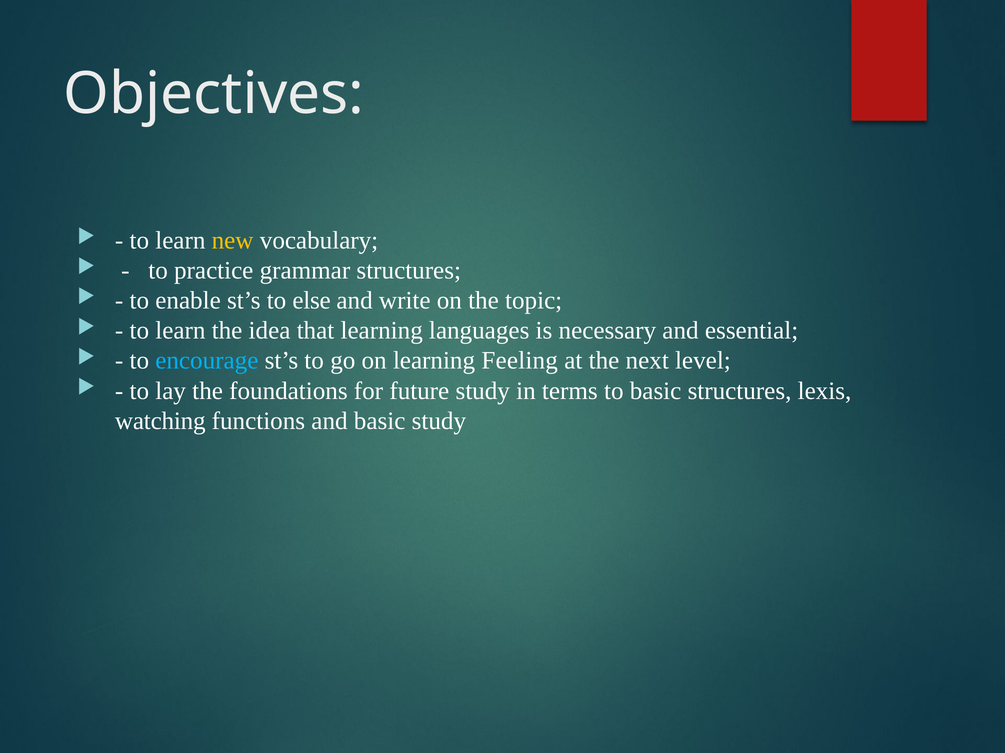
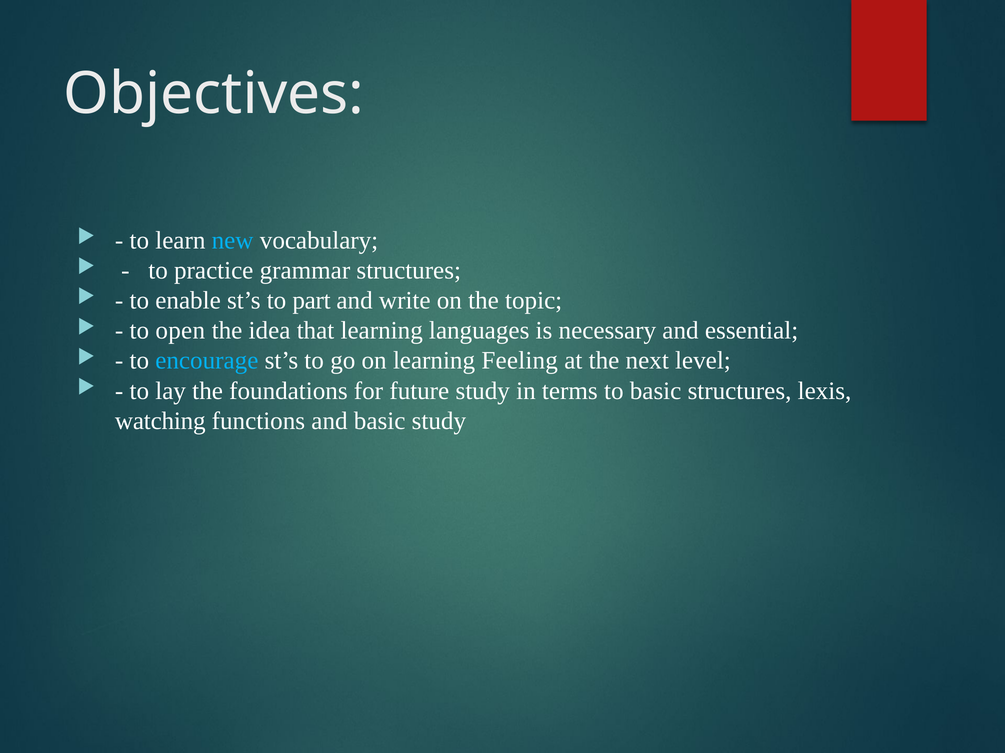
new colour: yellow -> light blue
else: else -> part
learn at (180, 331): learn -> open
